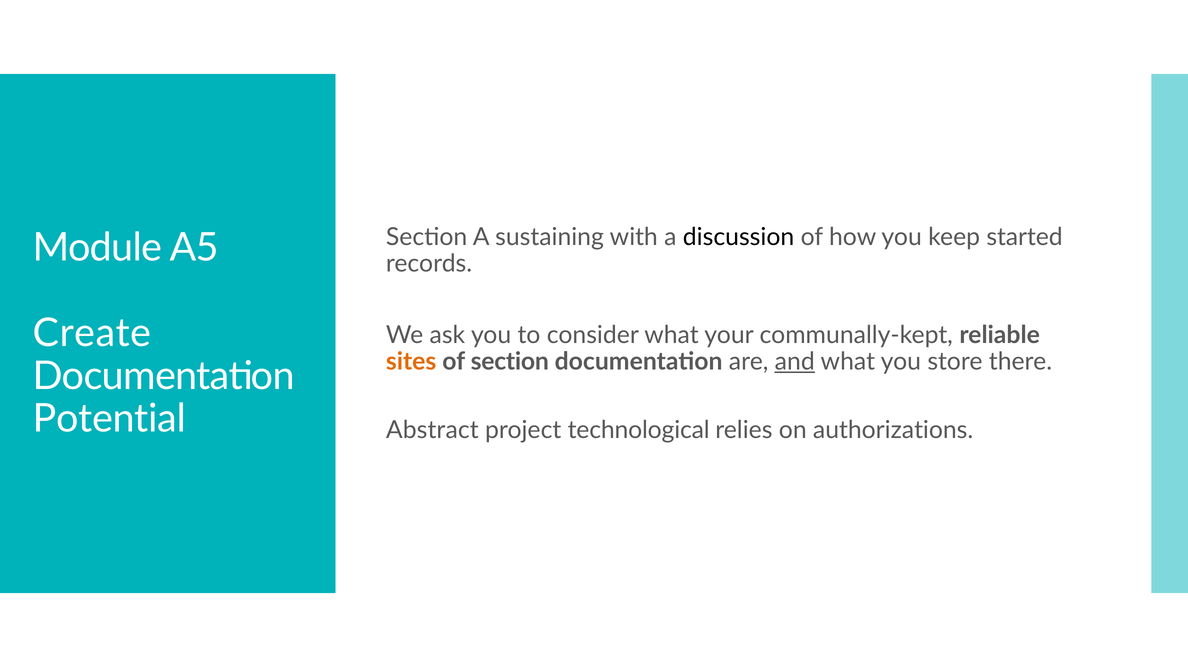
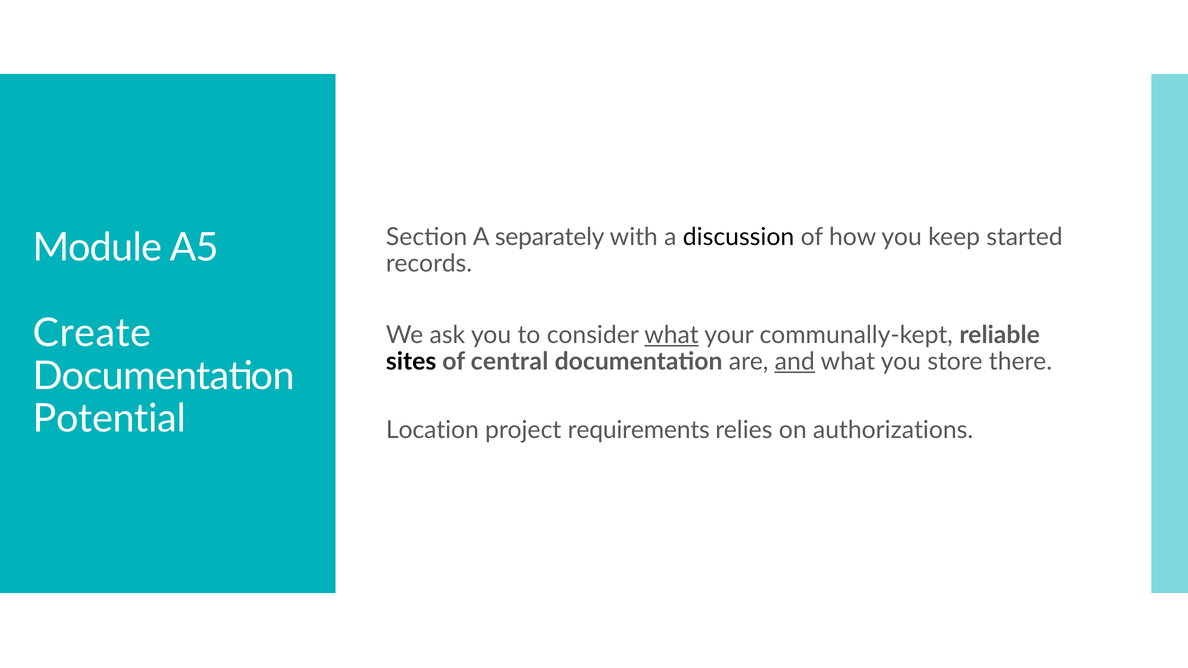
sustaining: sustaining -> separately
what at (672, 335) underline: none -> present
sites colour: orange -> black
of section: section -> central
Abstract: Abstract -> Location
technological: technological -> requirements
